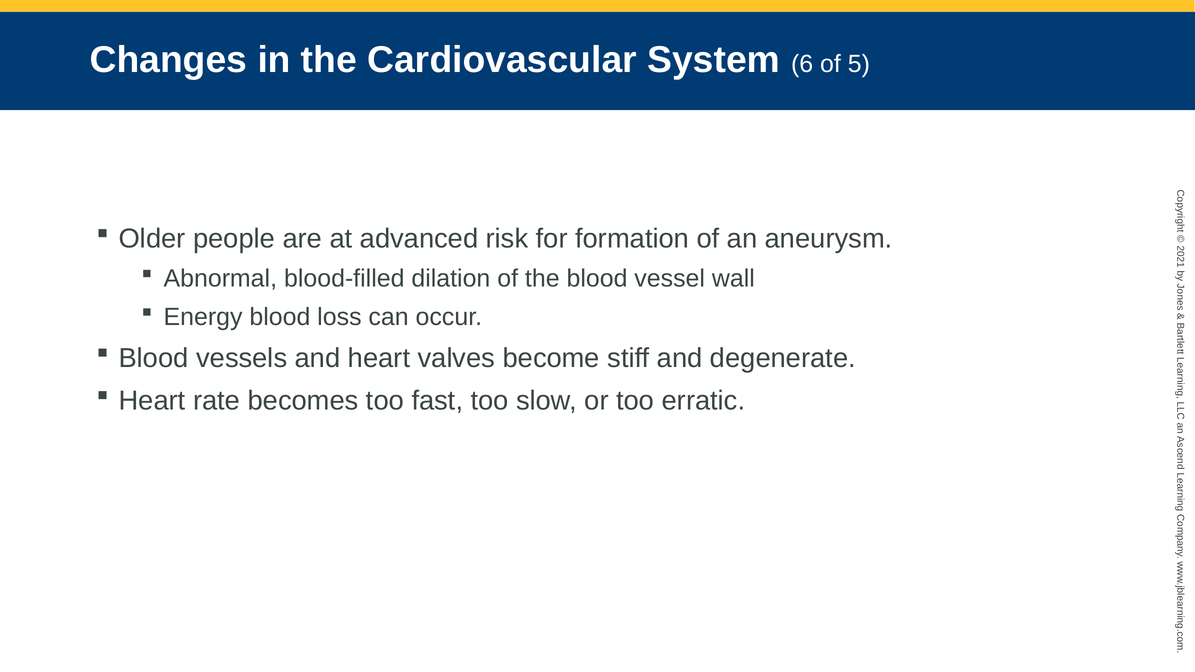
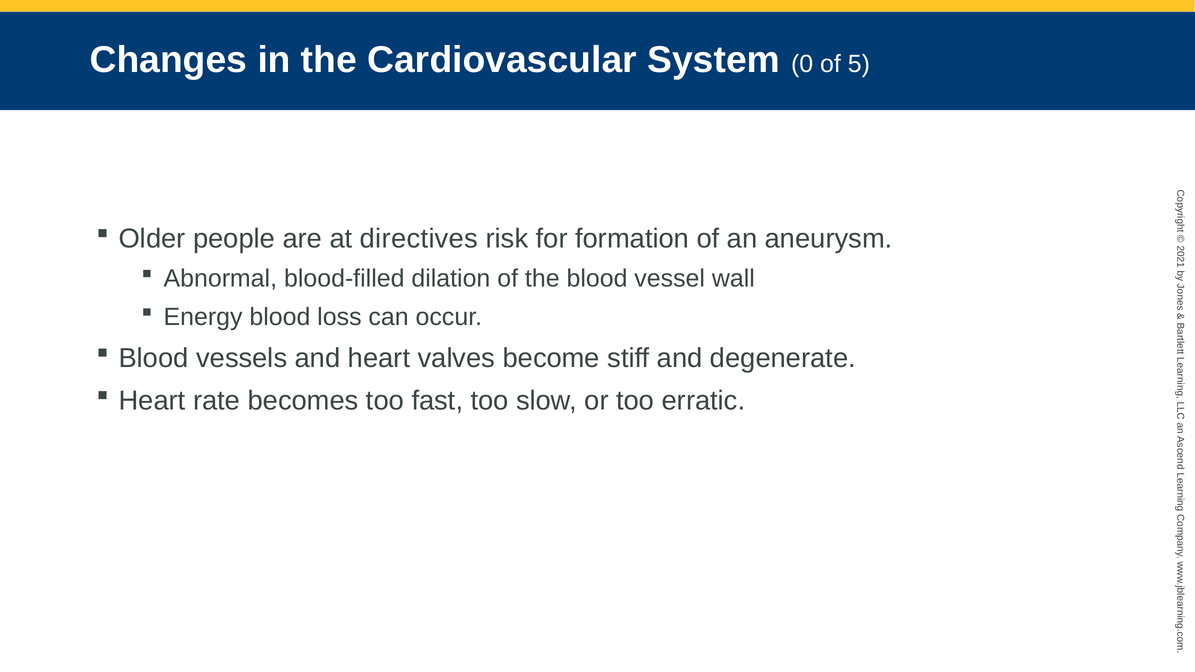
System 6: 6 -> 0
advanced: advanced -> directives
